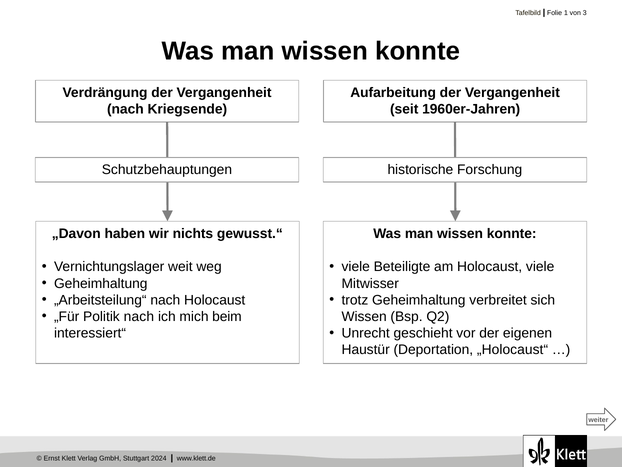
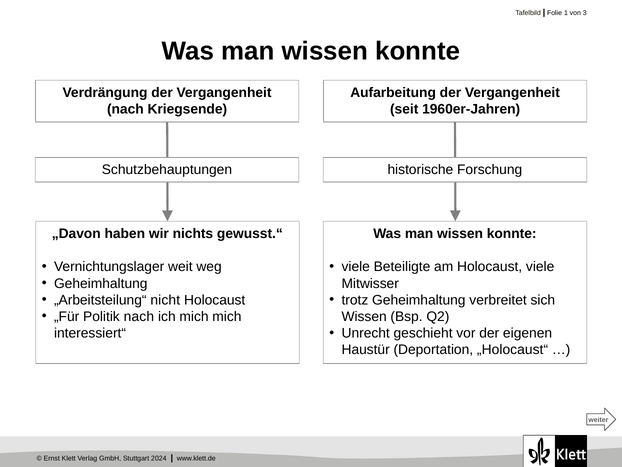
„Arbeitsteilung“ nach: nach -> nicht
mich beim: beim -> mich
